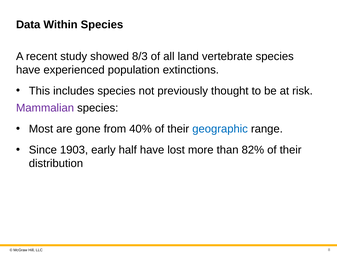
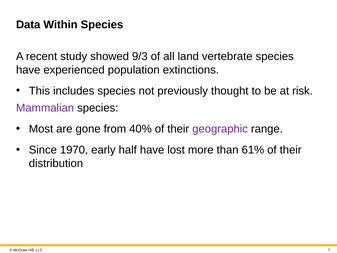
8/3: 8/3 -> 9/3
geographic colour: blue -> purple
1903: 1903 -> 1970
82%: 82% -> 61%
